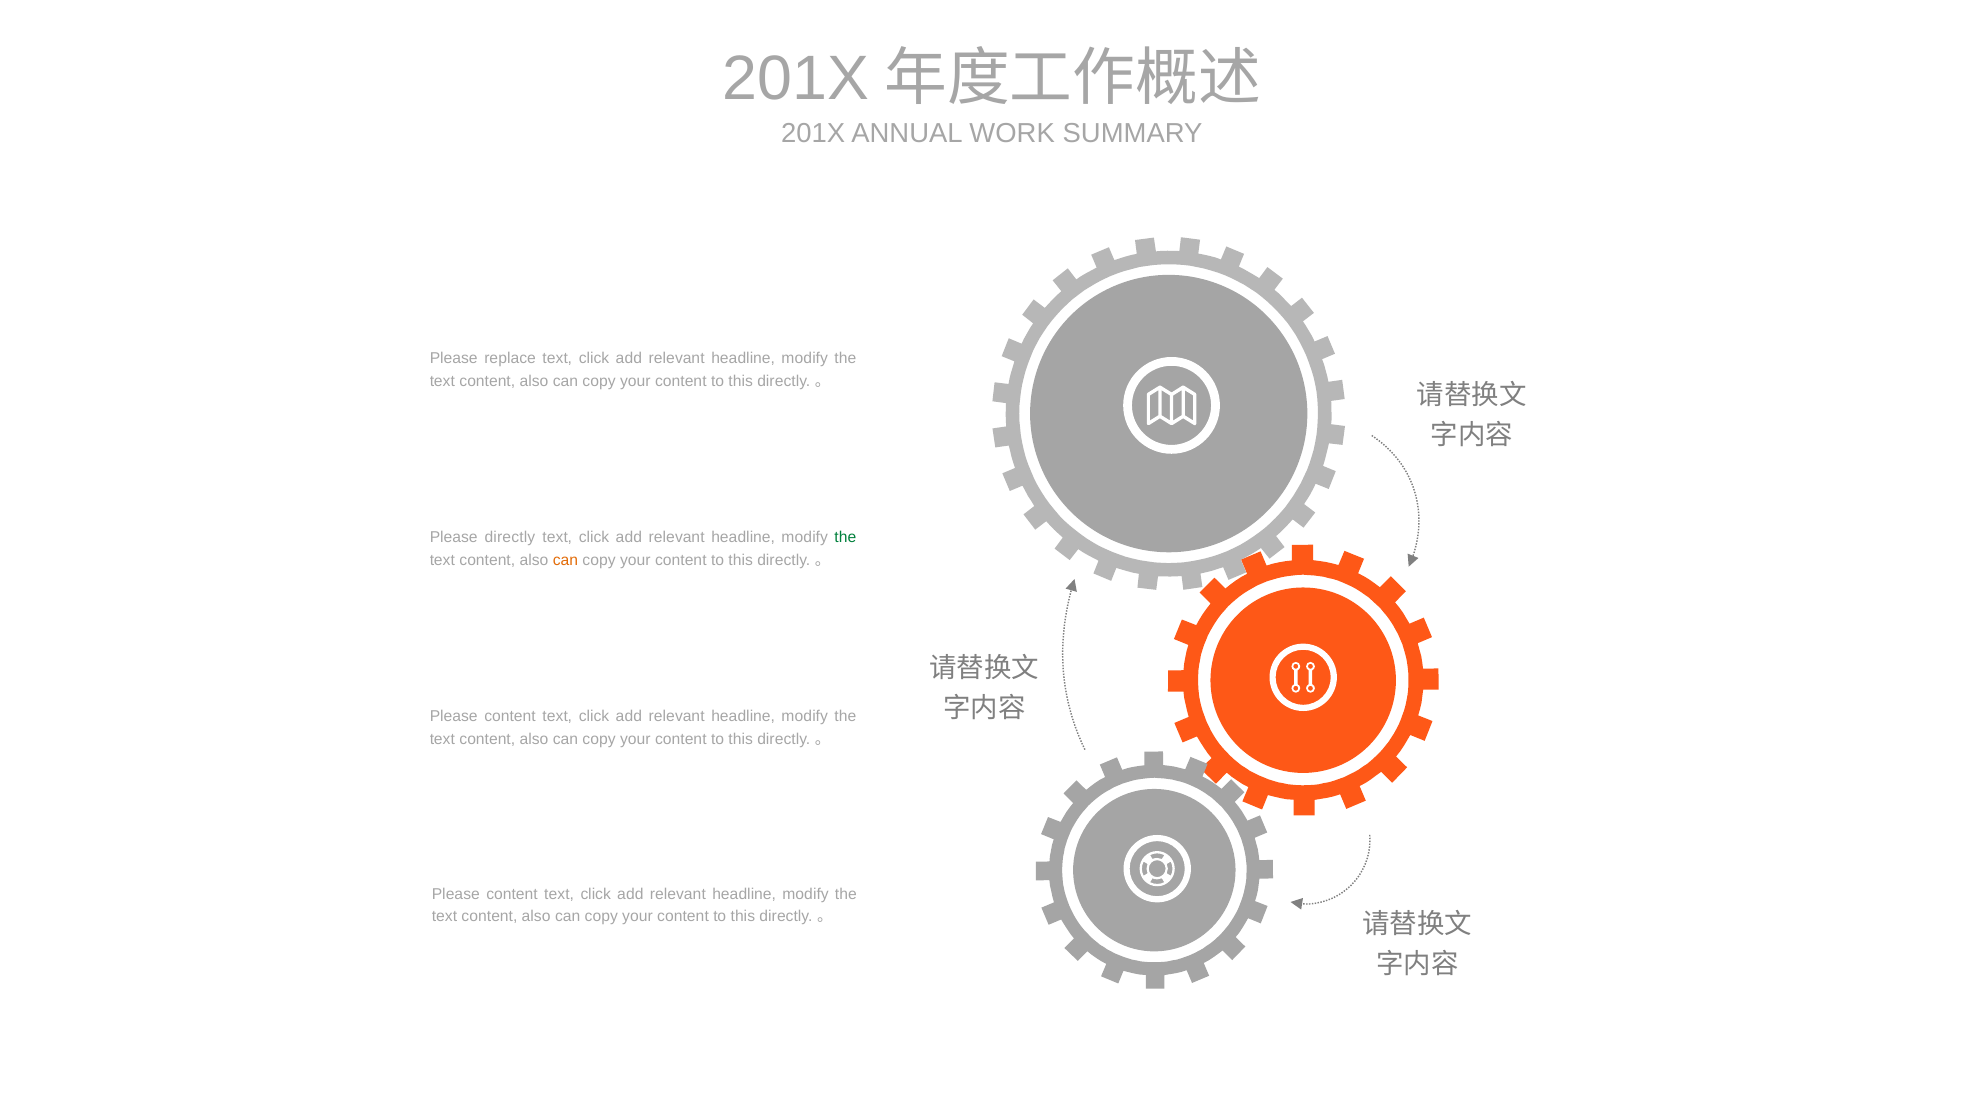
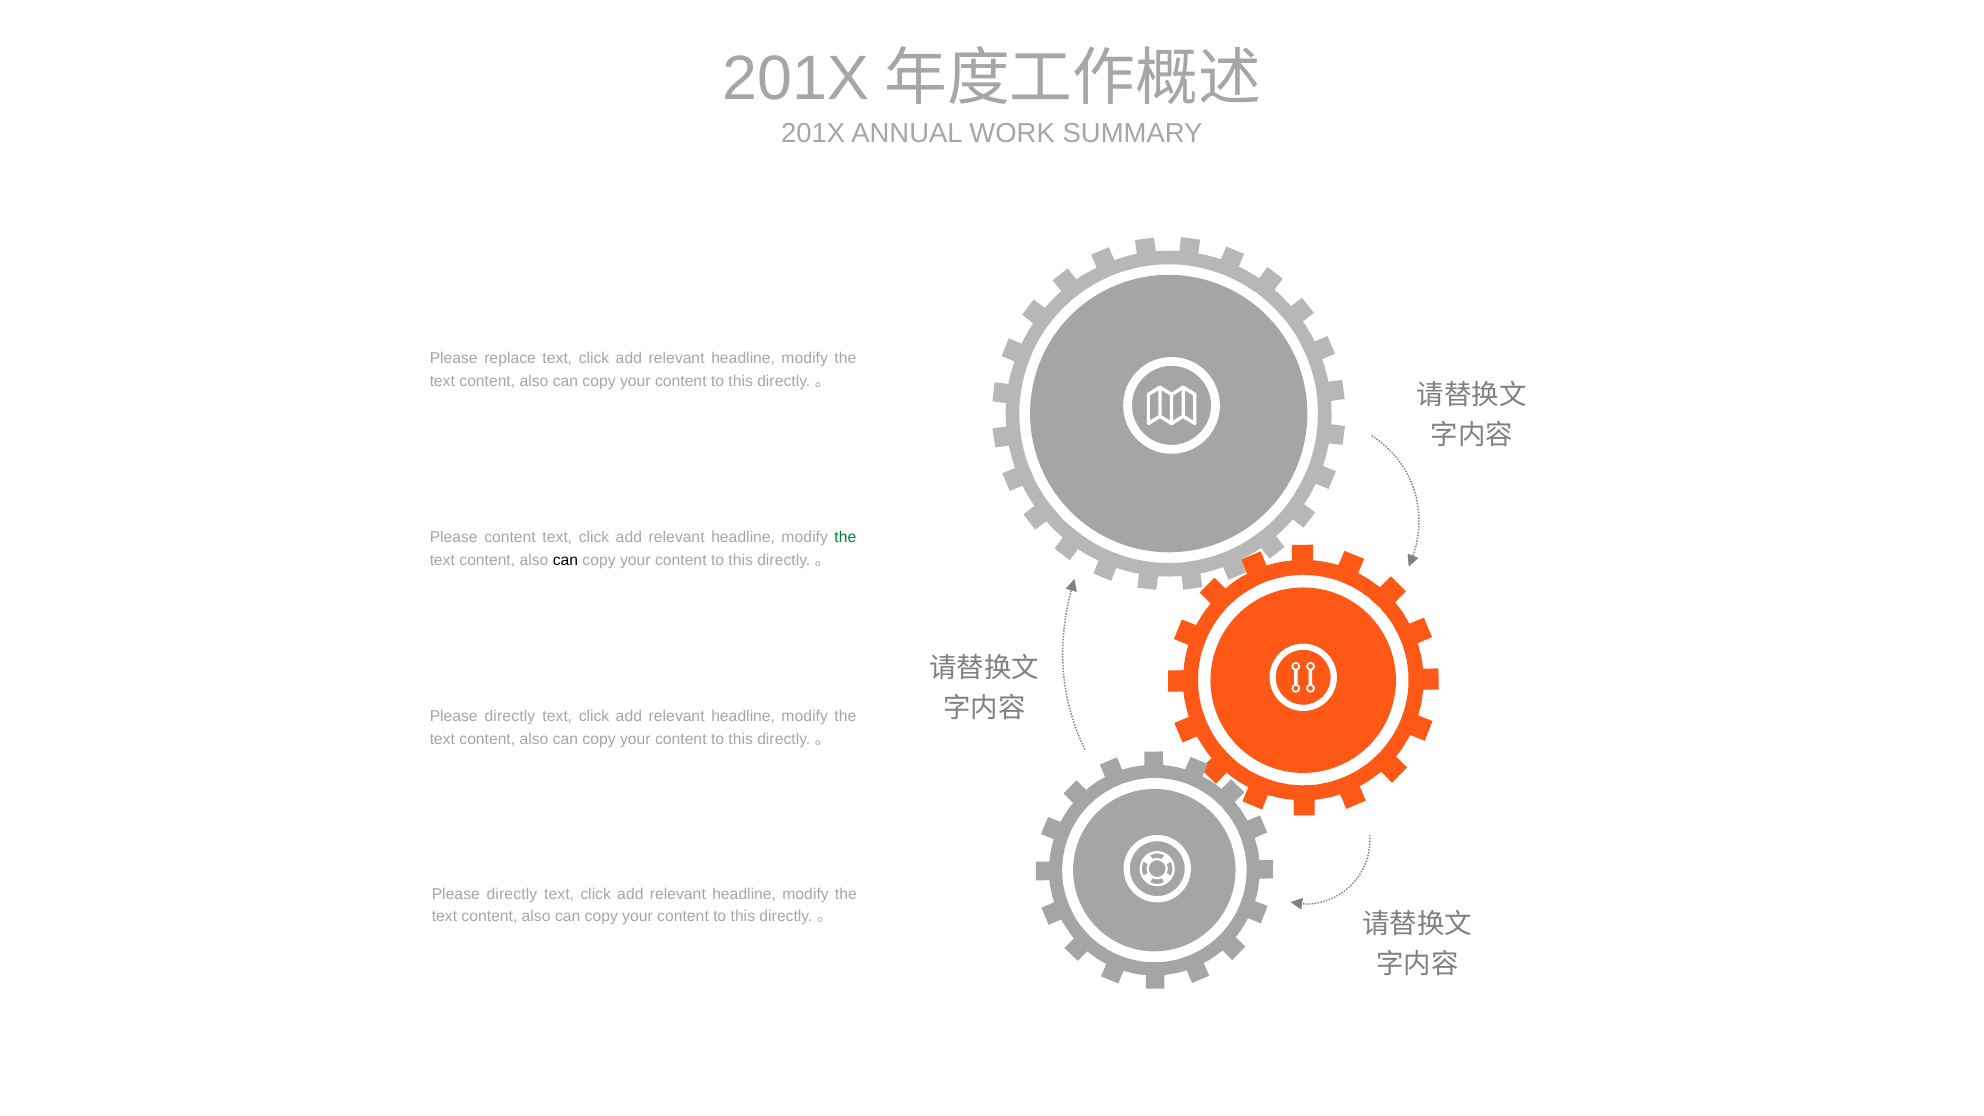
Please directly: directly -> content
can at (566, 560) colour: orange -> black
content at (510, 716): content -> directly
content at (512, 894): content -> directly
